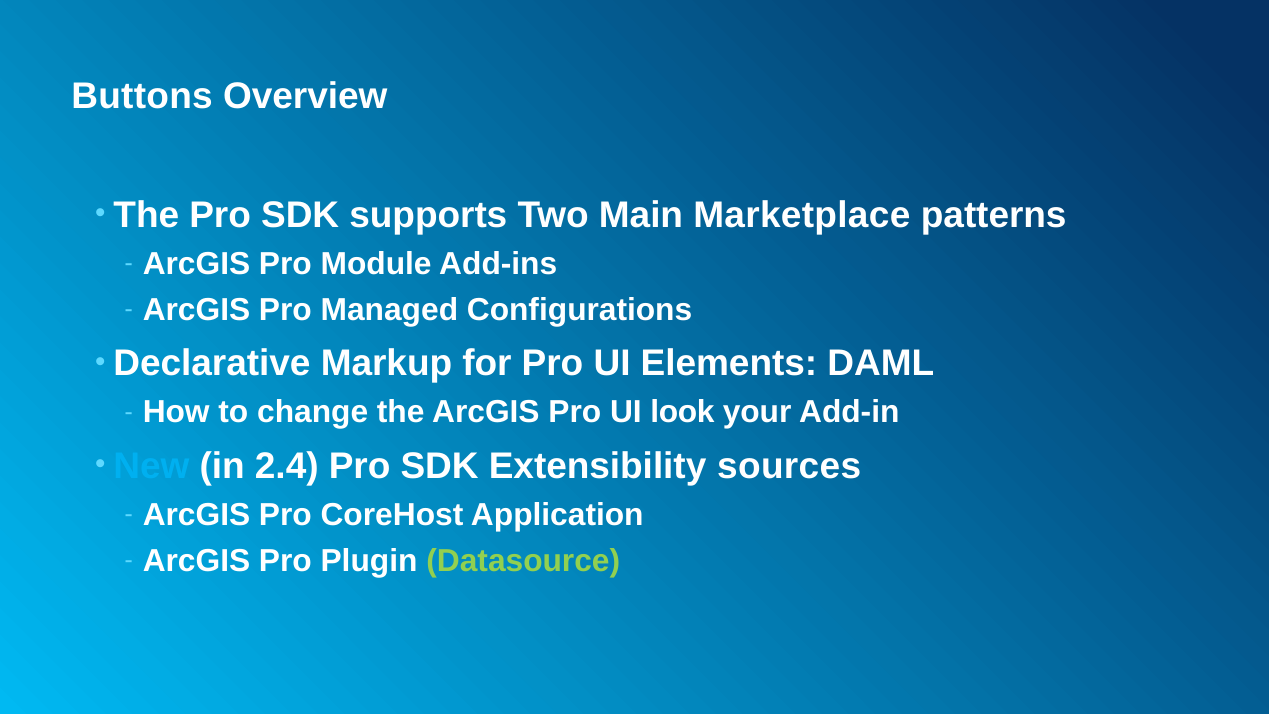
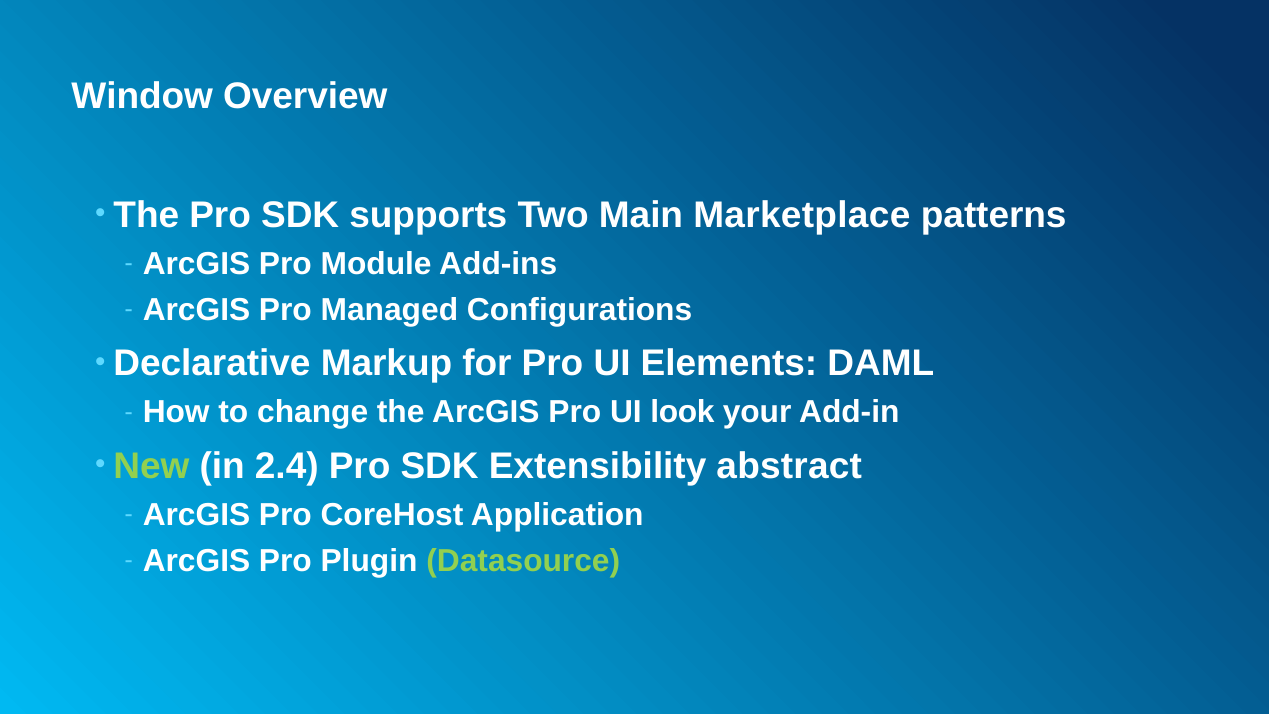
Buttons: Buttons -> Window
New colour: light blue -> light green
sources: sources -> abstract
